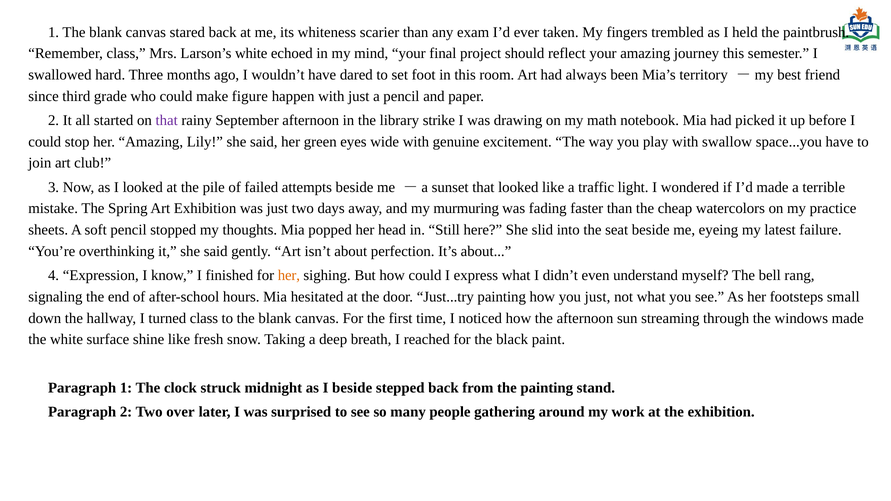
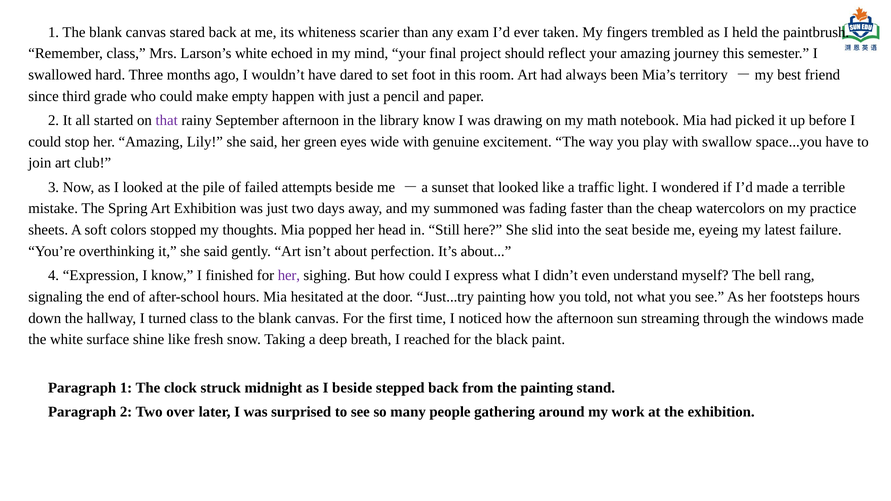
figure: figure -> empty
library strike: strike -> know
murmuring: murmuring -> summoned
soft pencil: pencil -> colors
her at (289, 276) colour: orange -> purple
you just: just -> told
footsteps small: small -> hours
